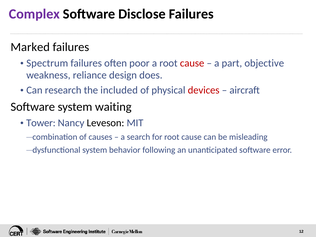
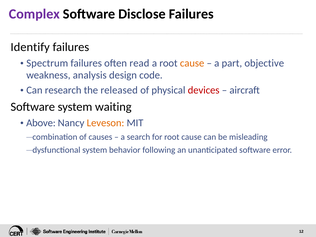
Marked: Marked -> Identify
poor: poor -> read
cause at (192, 63) colour: red -> orange
reliance: reliance -> analysis
does: does -> code
included: included -> released
Tower: Tower -> Above
Leveson colour: black -> orange
